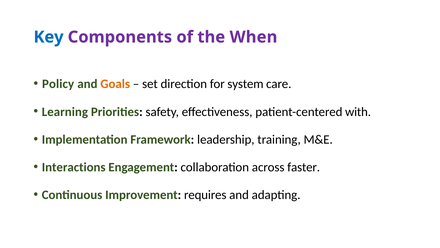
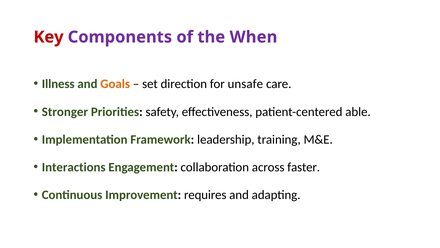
Key colour: blue -> red
Policy: Policy -> Illness
system: system -> unsafe
Learning: Learning -> Stronger
with: with -> able
